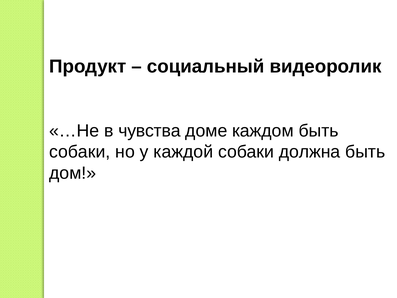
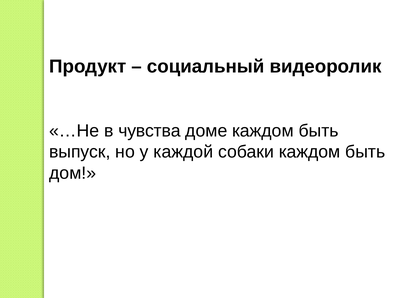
собаки at (80, 152): собаки -> выпуск
собаки должна: должна -> каждом
